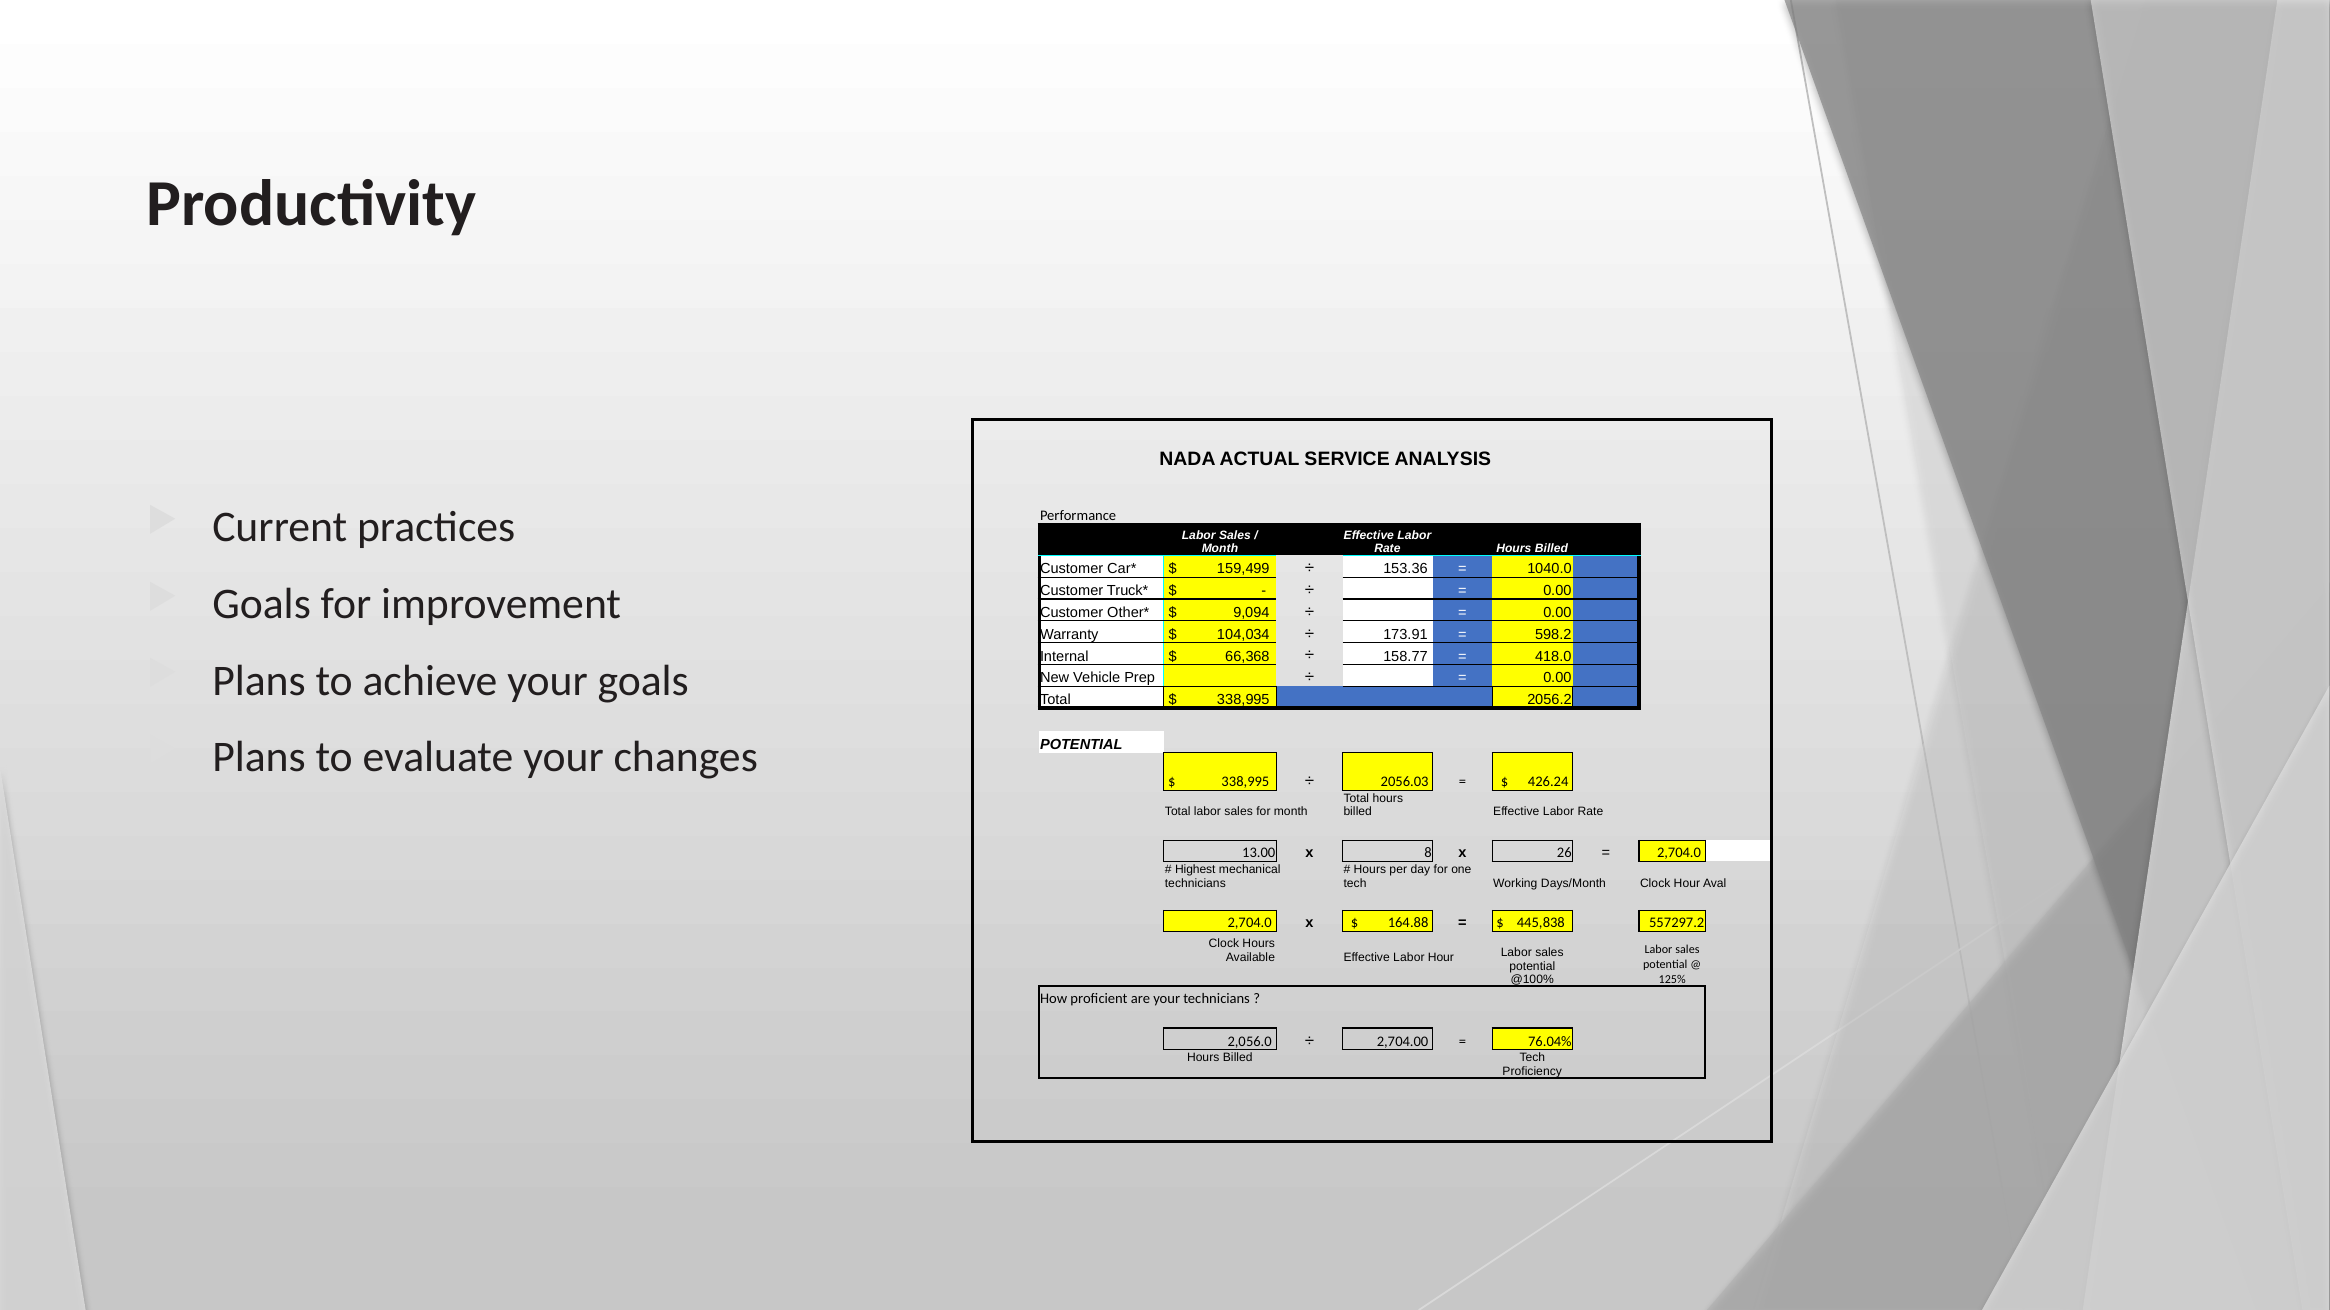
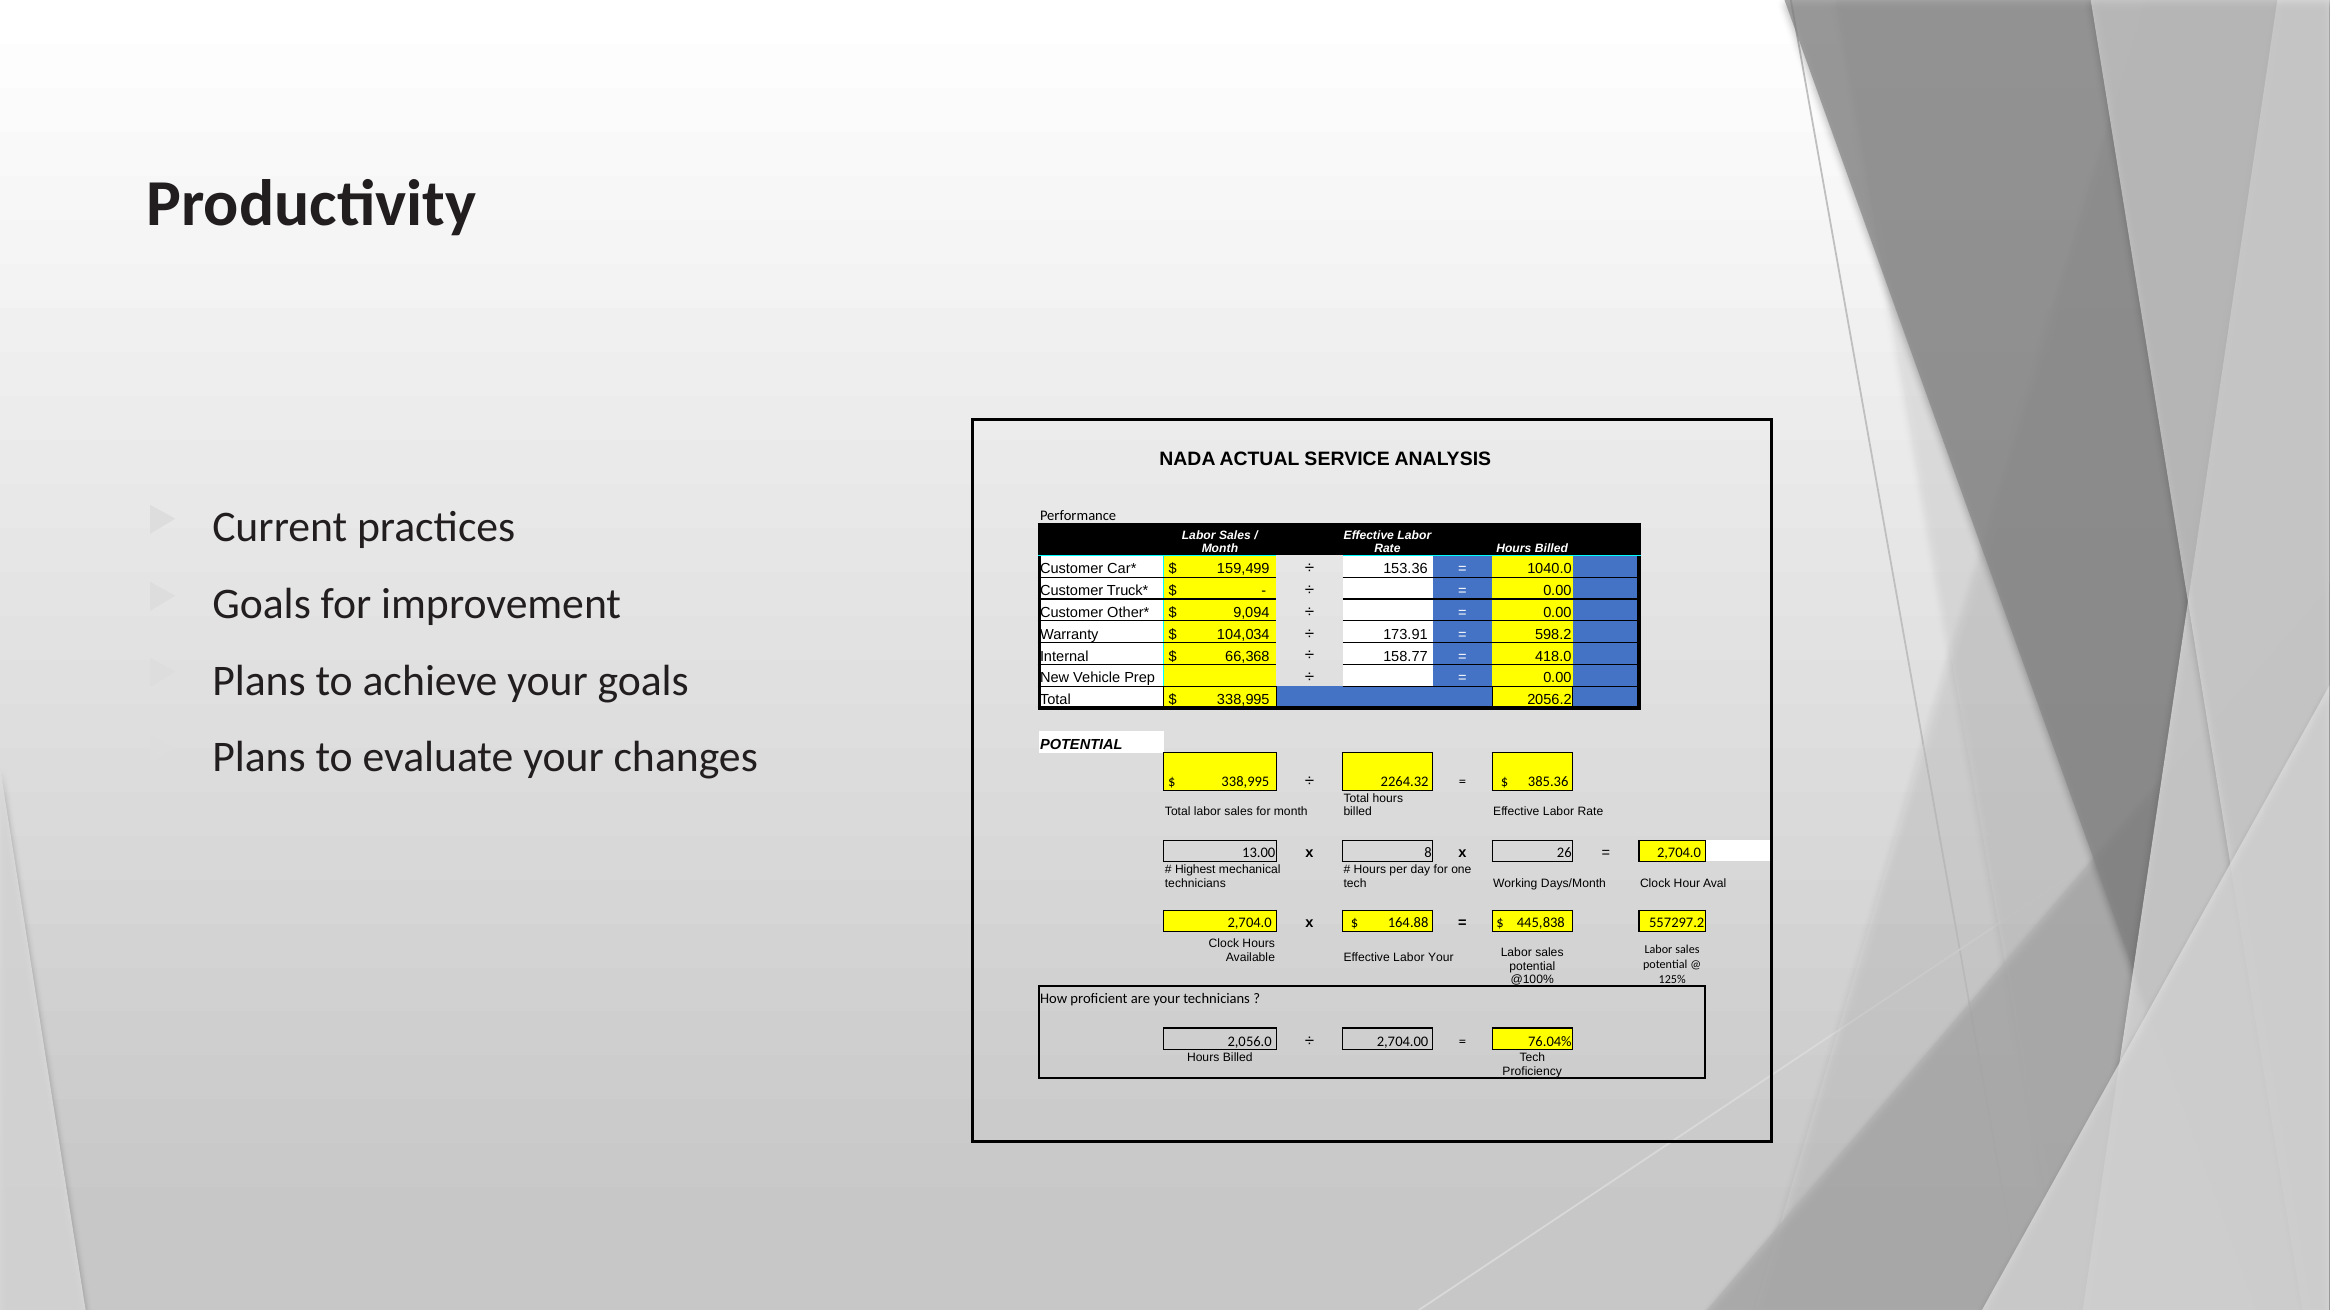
2056.03: 2056.03 -> 2264.32
426.24: 426.24 -> 385.36
Labor Hour: Hour -> Your
